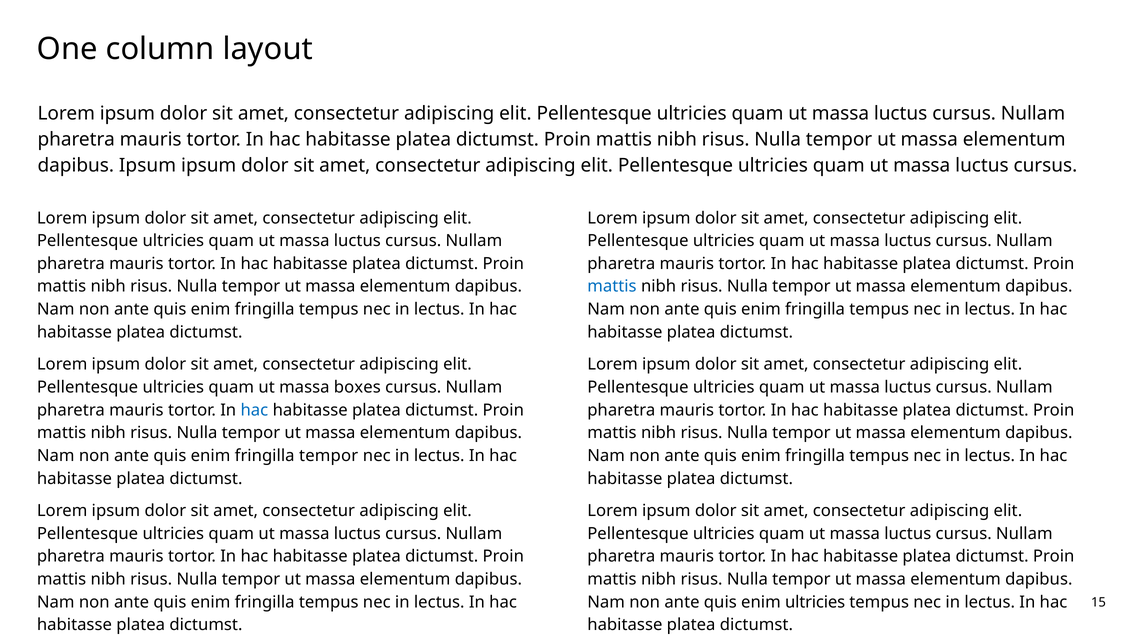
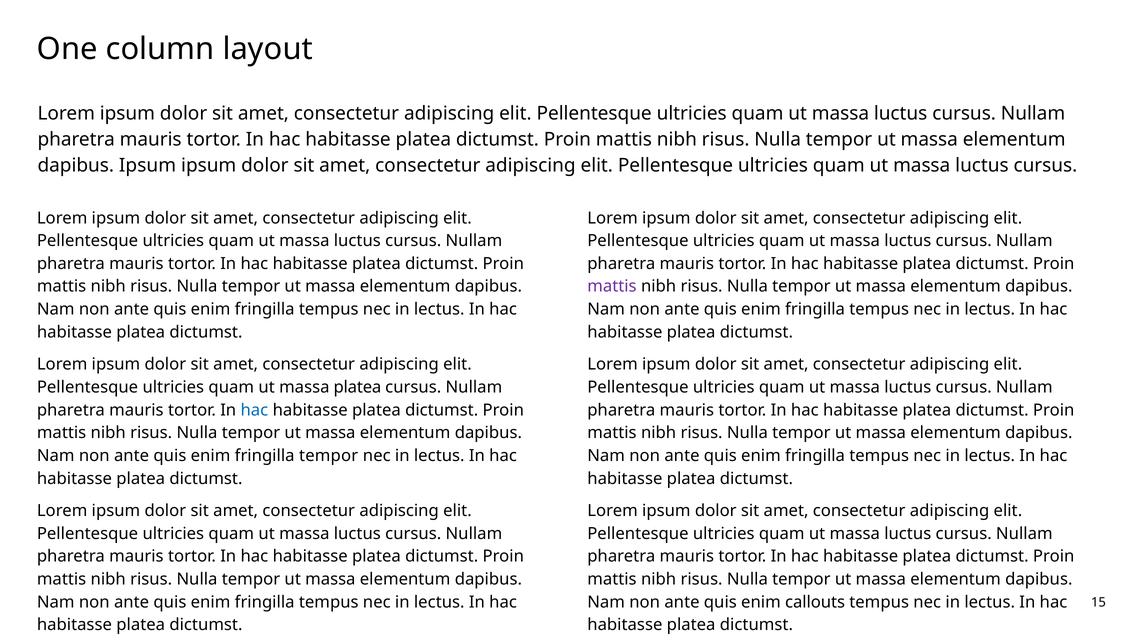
mattis at (612, 286) colour: blue -> purple
massa boxes: boxes -> platea
enim ultricies: ultricies -> callouts
